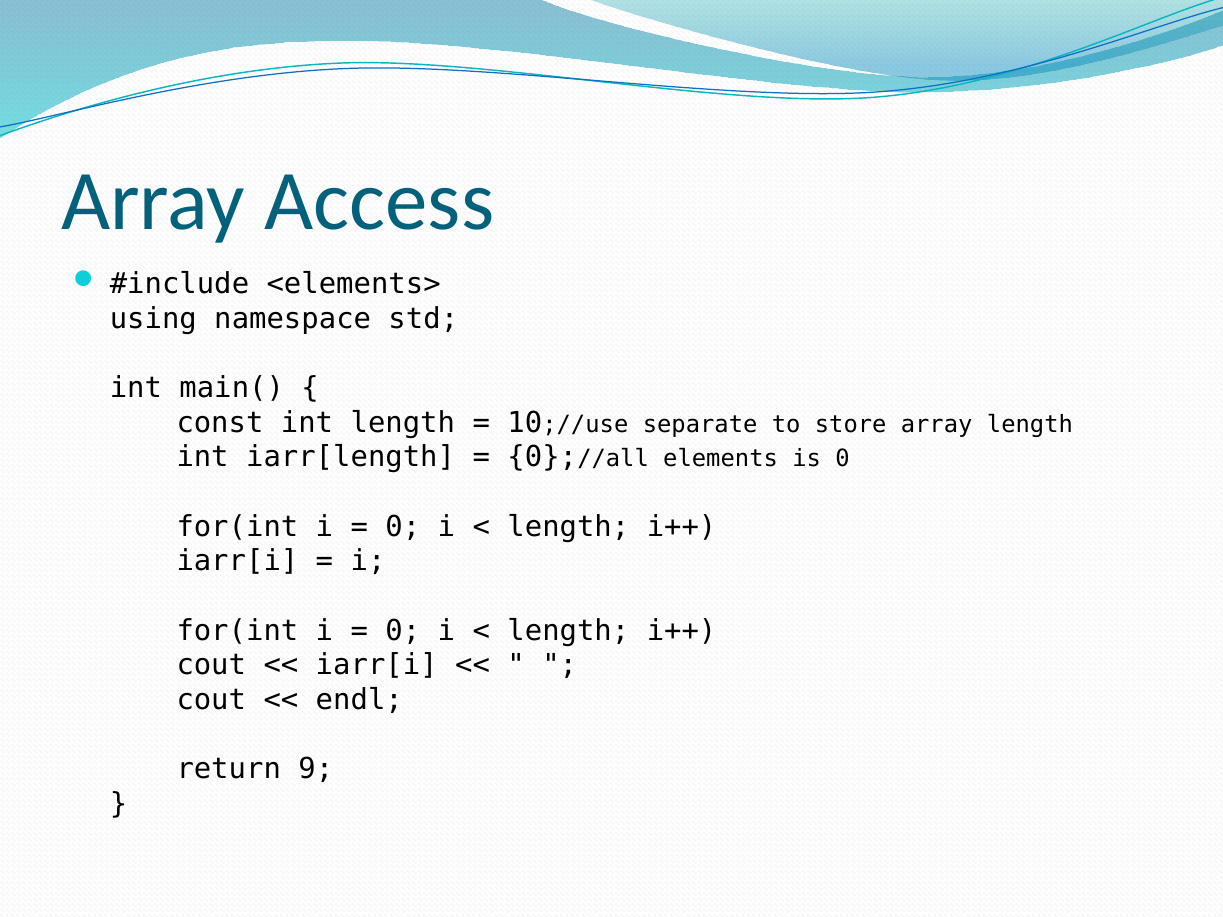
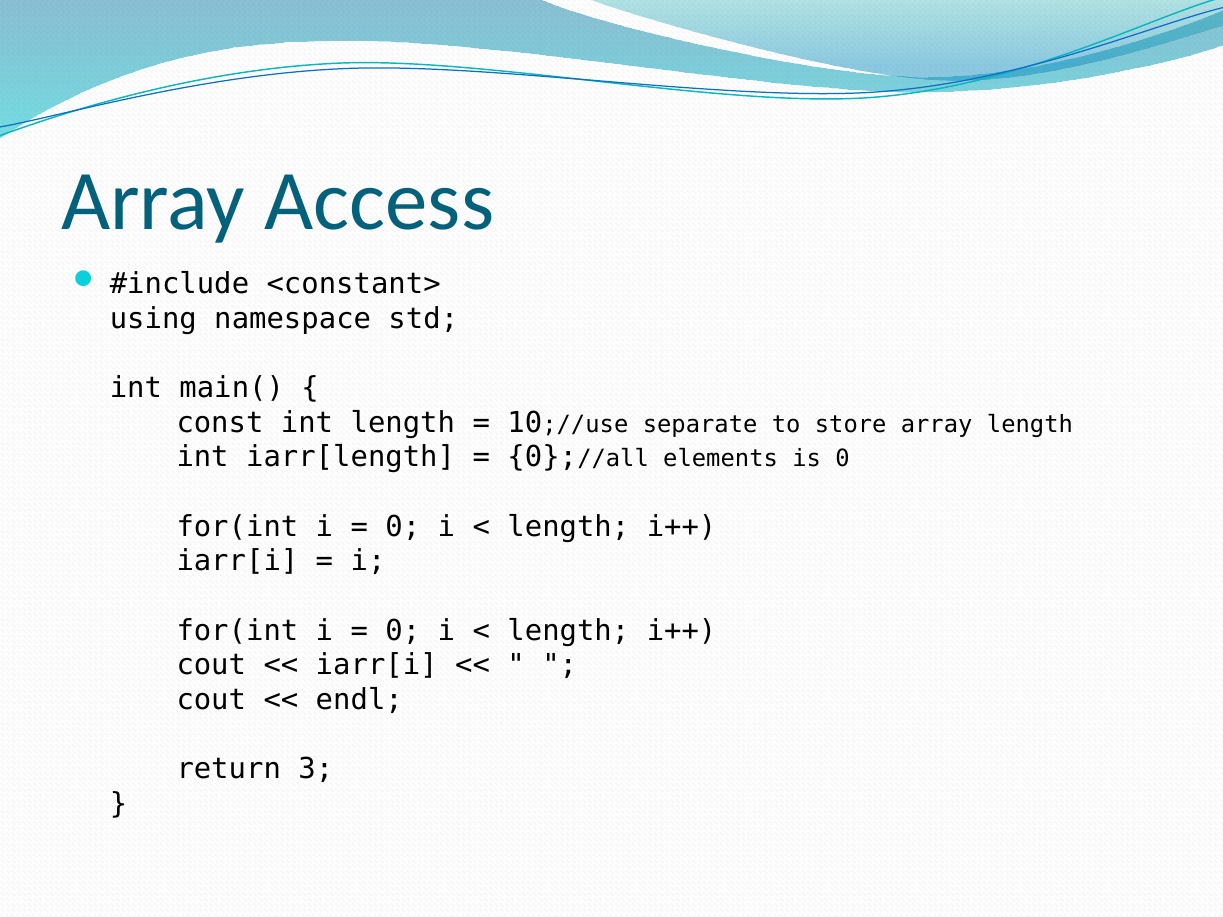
<elements>: <elements> -> <constant>
9: 9 -> 3
